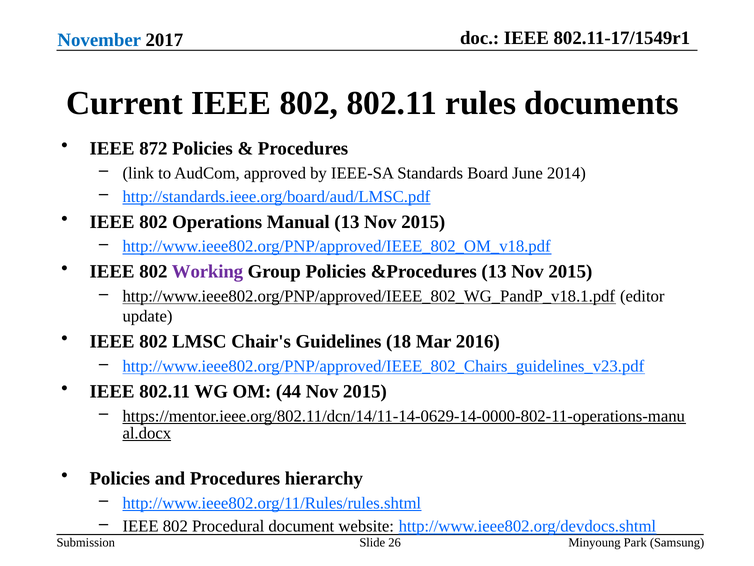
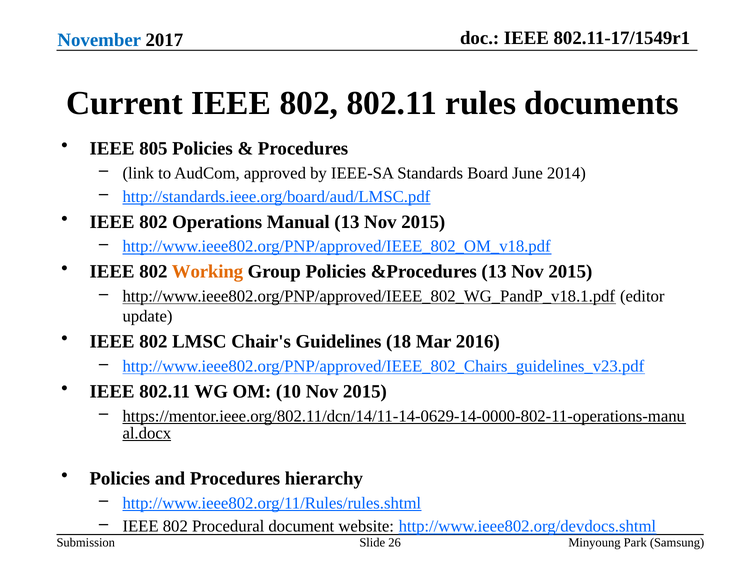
872: 872 -> 805
Working colour: purple -> orange
44: 44 -> 10
